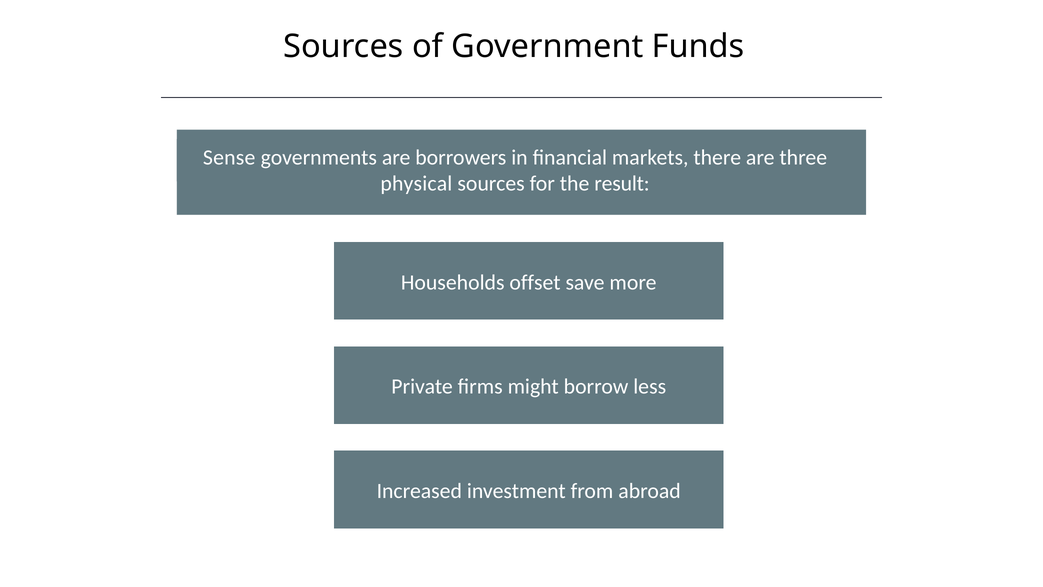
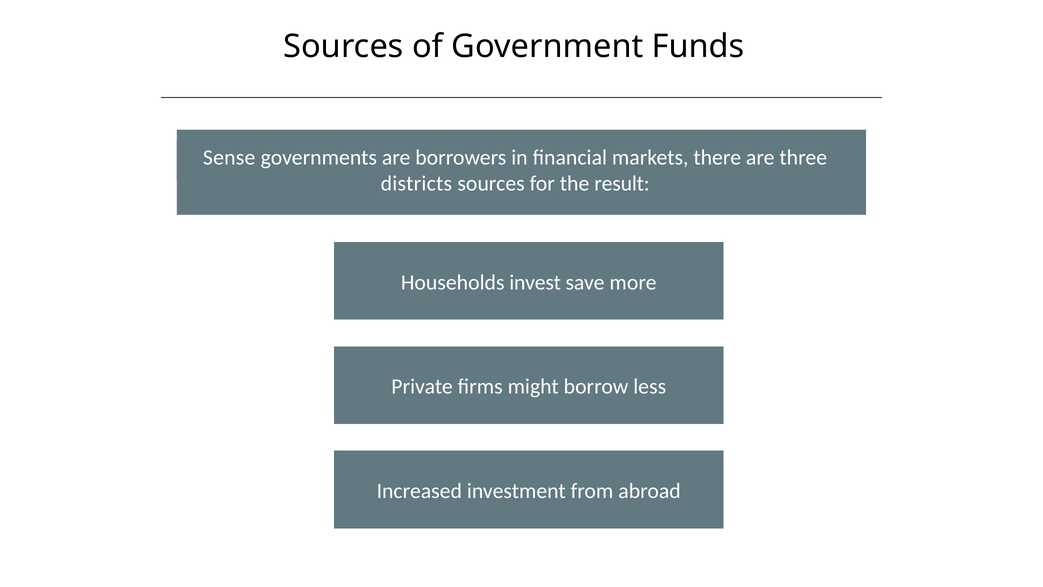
physical: physical -> districts
offset: offset -> invest
